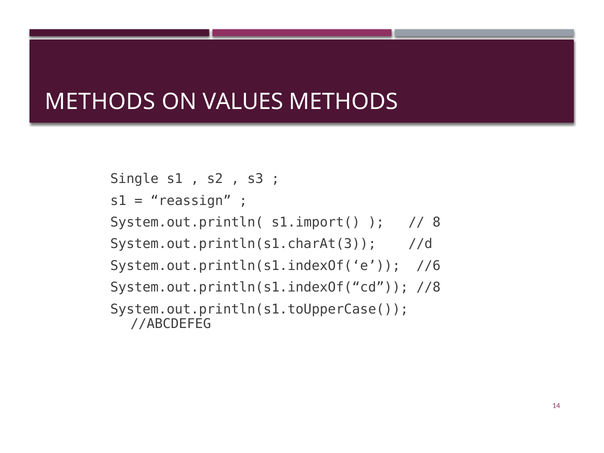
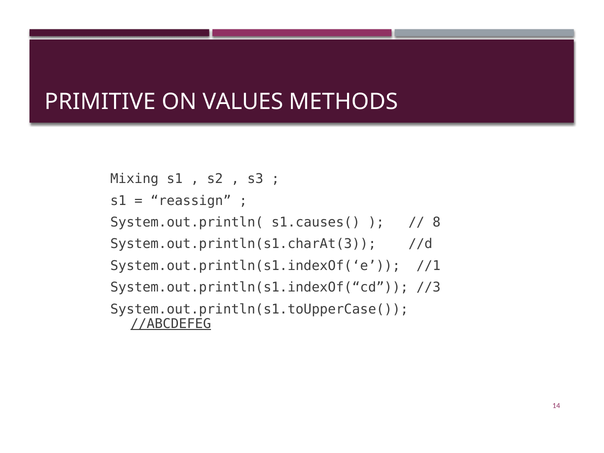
METHODS at (100, 102): METHODS -> PRIMITIVE
Single: Single -> Mixing
s1.import(: s1.import( -> s1.causes(
//6: //6 -> //1
//8: //8 -> //3
//ABCDEFEG underline: none -> present
